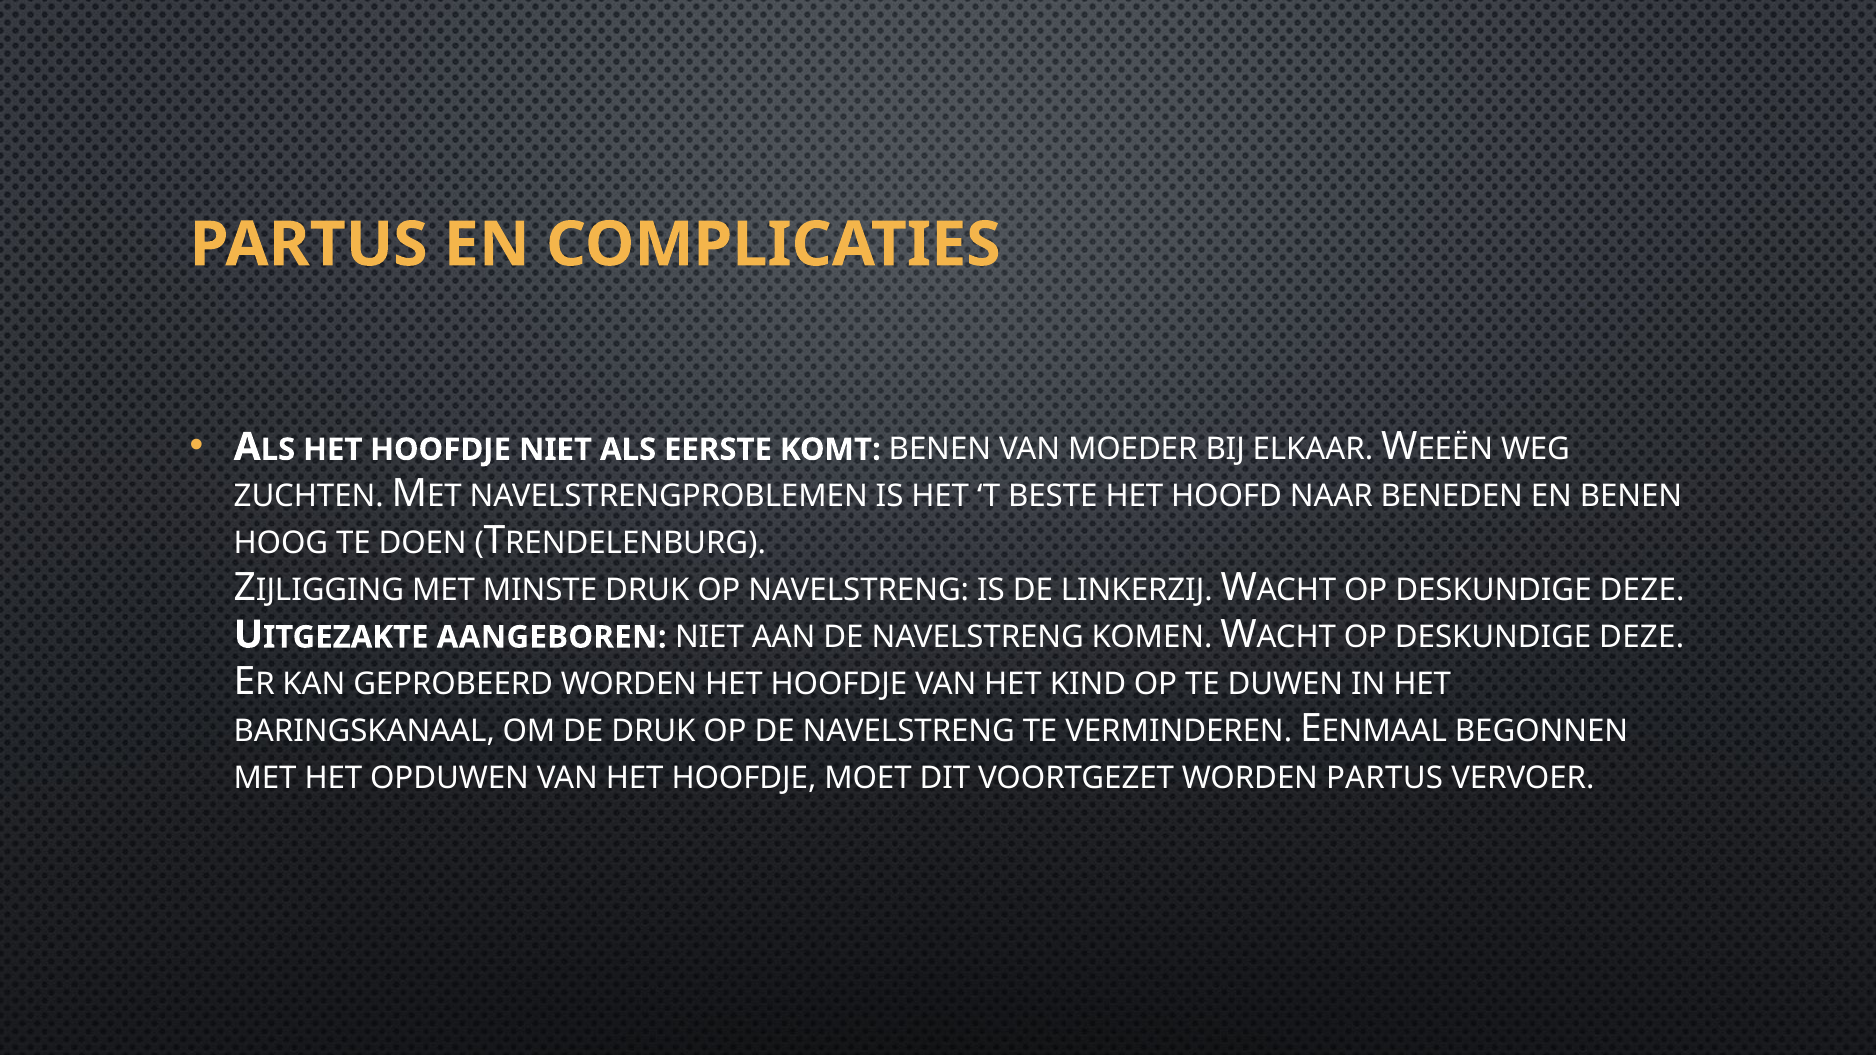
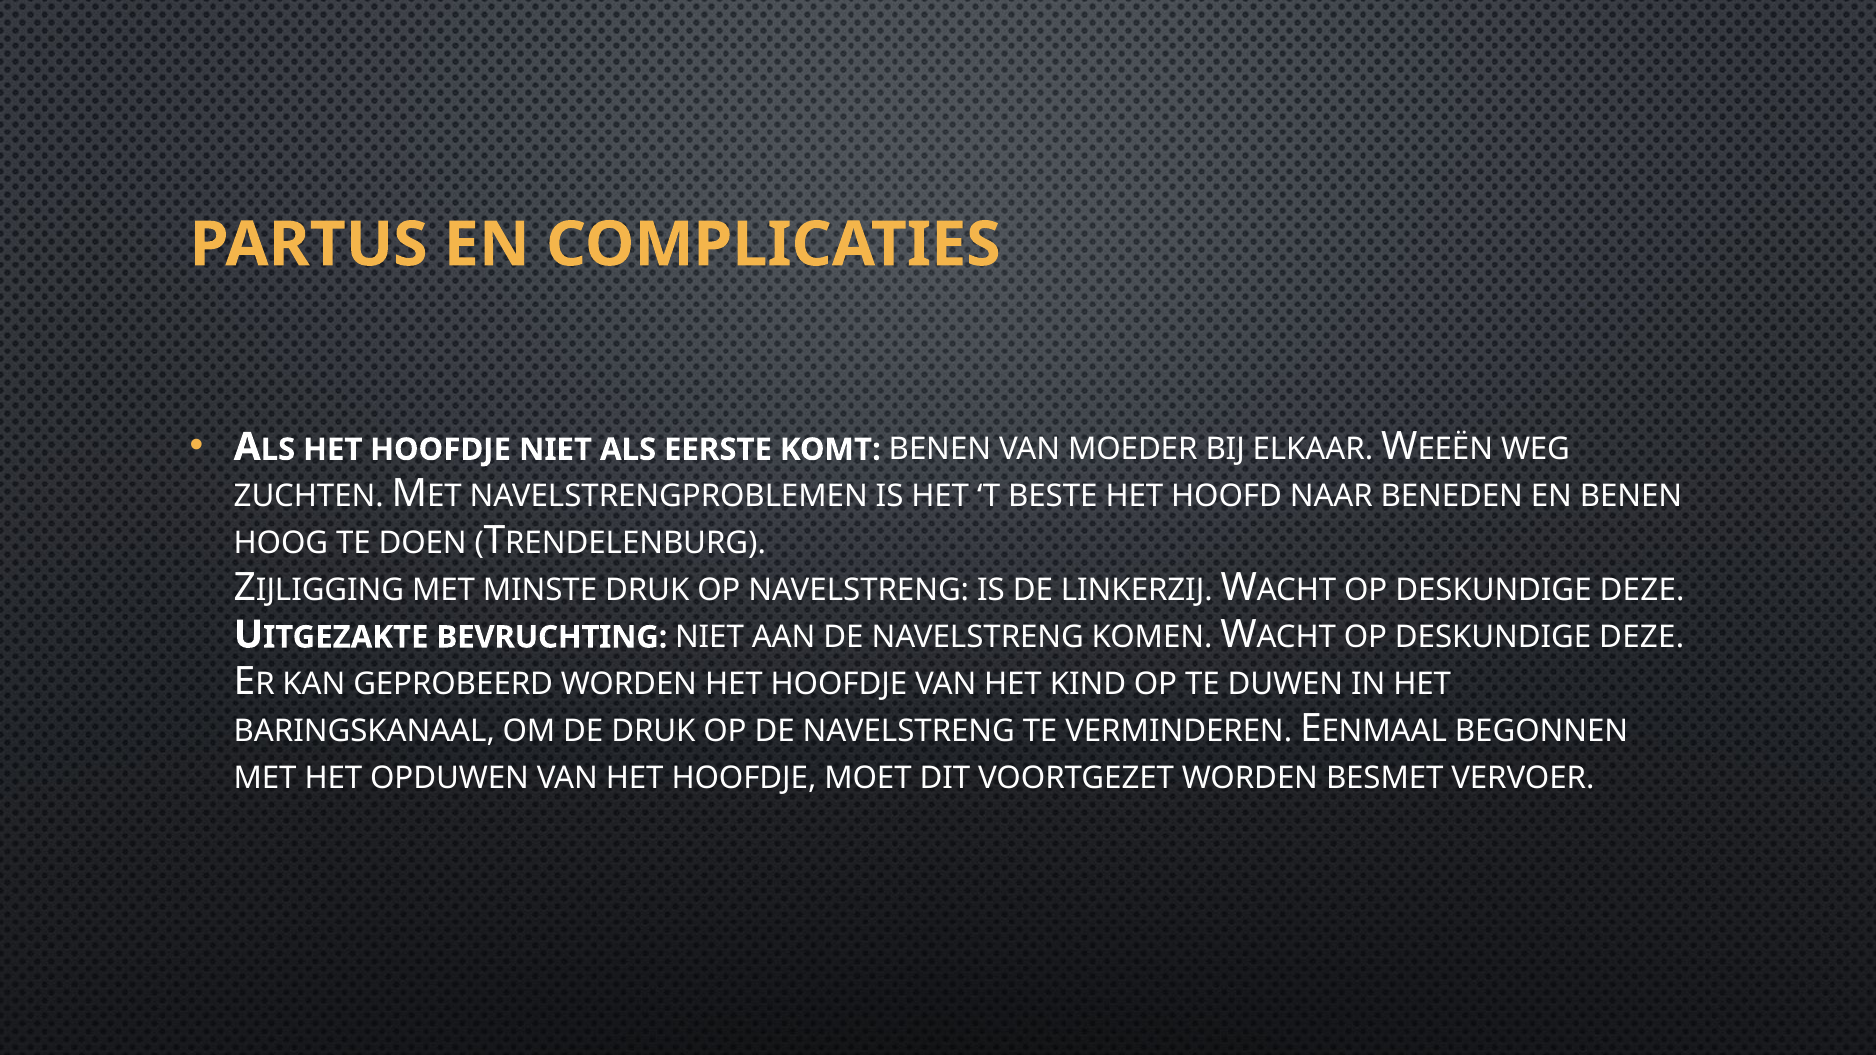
AANGEBOREN: AANGEBOREN -> BEVRUCHTING
WORDEN PARTUS: PARTUS -> BESMET
